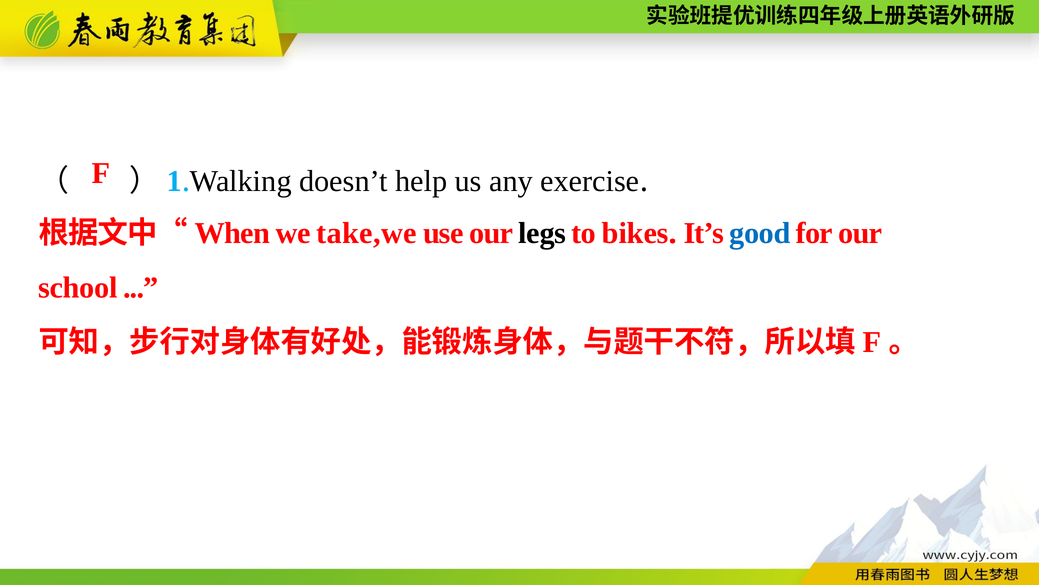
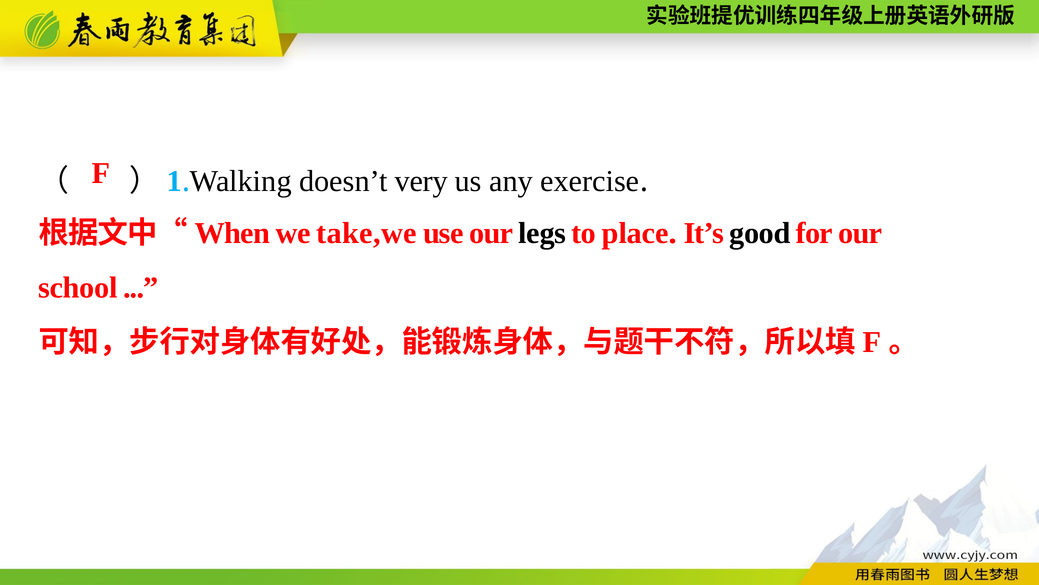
help: help -> very
bikes: bikes -> place
good colour: blue -> black
